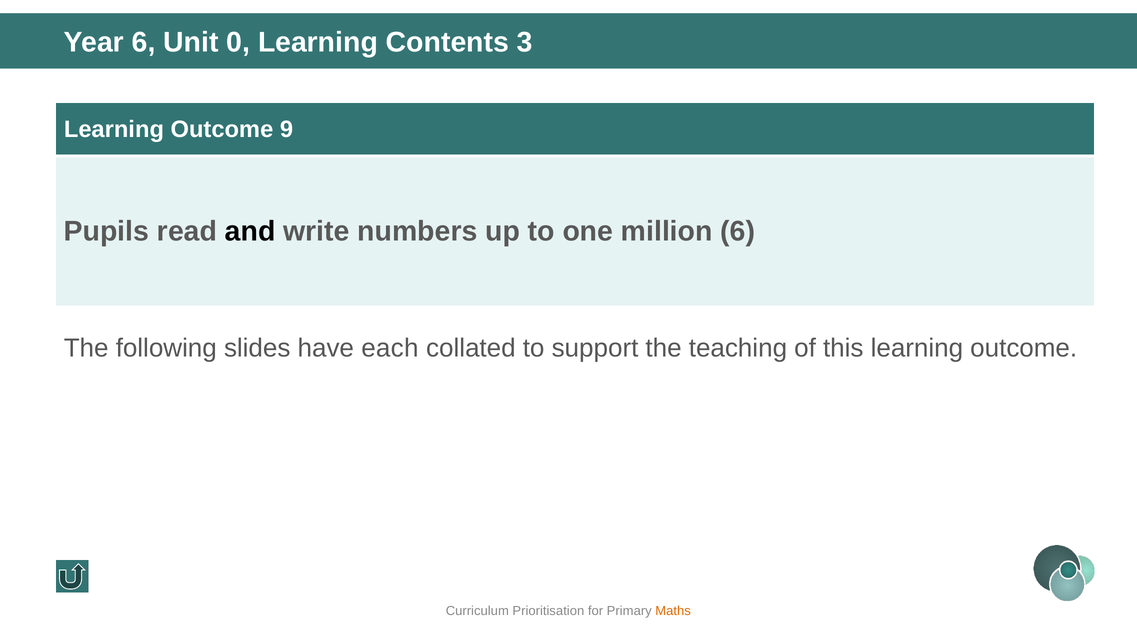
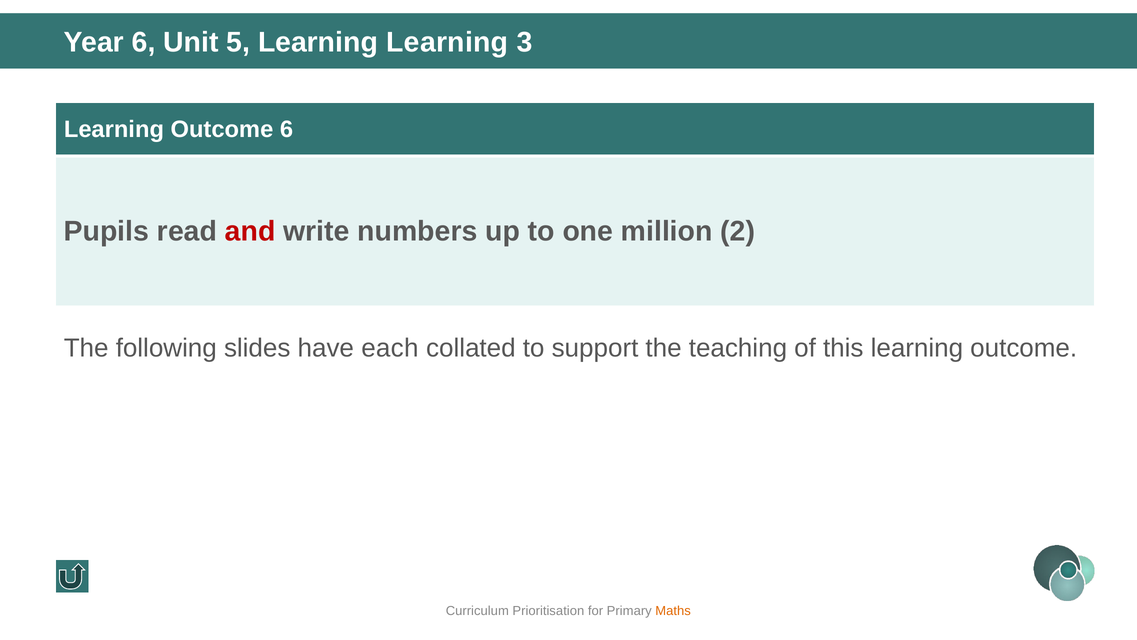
0: 0 -> 5
Learning Contents: Contents -> Learning
Outcome 9: 9 -> 6
and colour: black -> red
million 6: 6 -> 2
